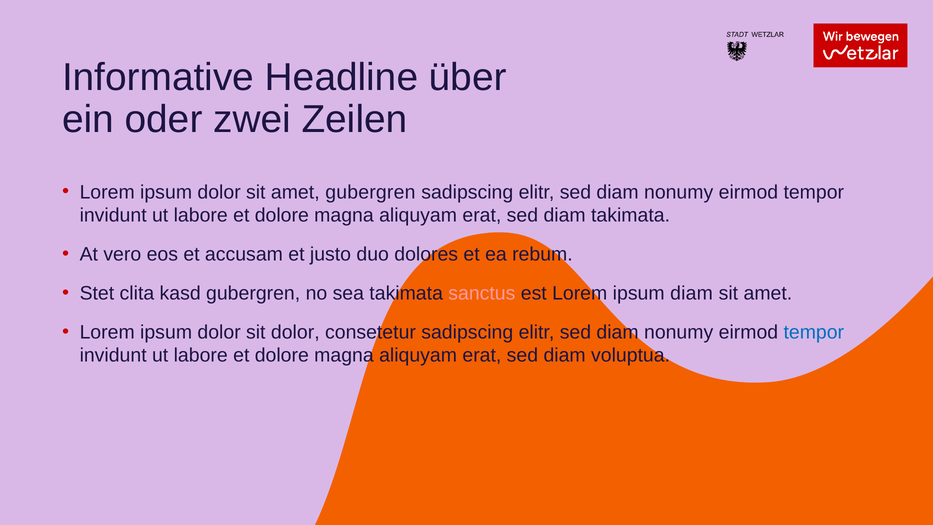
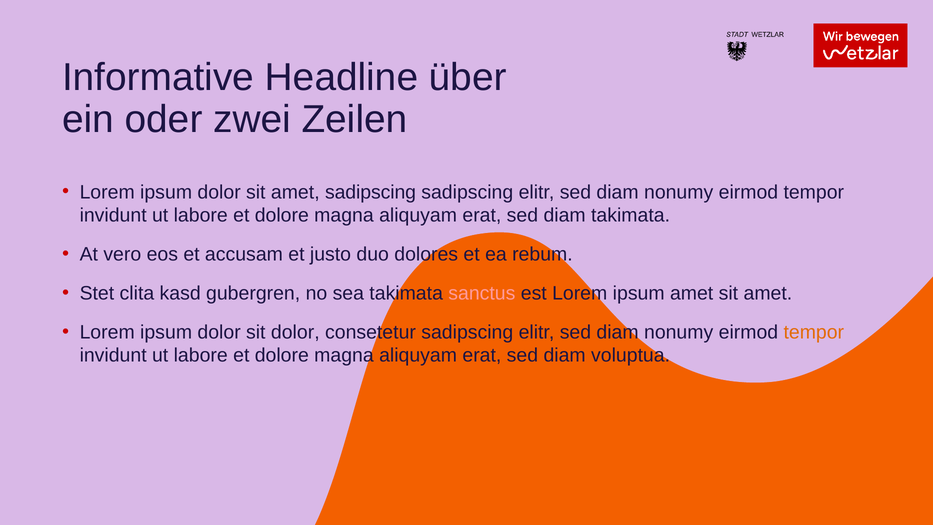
amet gubergren: gubergren -> sadipscing
ipsum diam: diam -> amet
tempor at (814, 332) colour: blue -> orange
